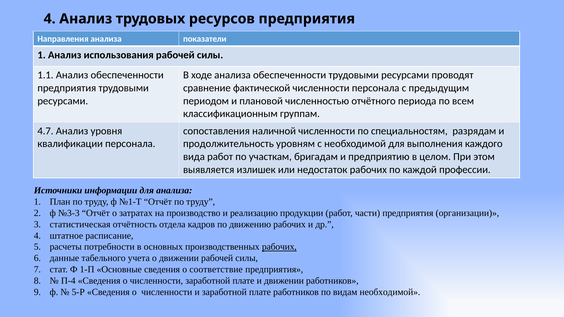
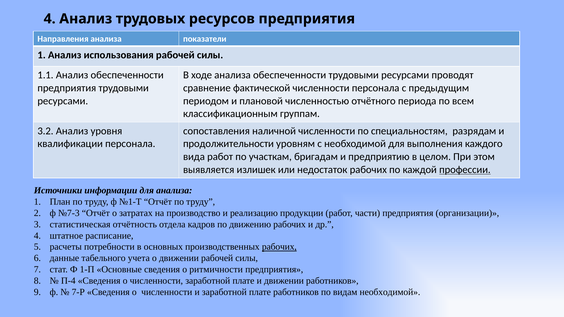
4.7: 4.7 -> 3.2
продолжительность: продолжительность -> продолжительности
профессии underline: none -> present
№3-3: №3-3 -> №7-3
соответствие: соответствие -> ритмичности
5-Р: 5-Р -> 7-Р
